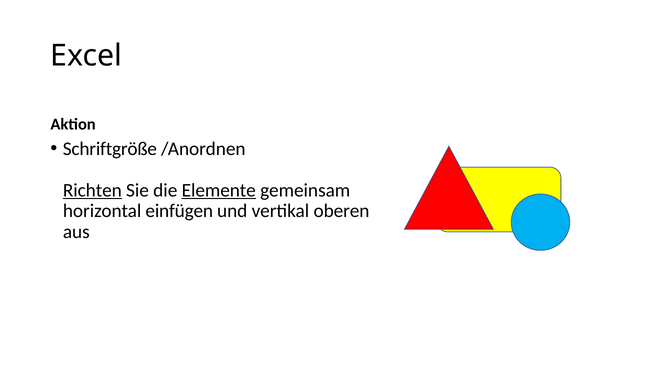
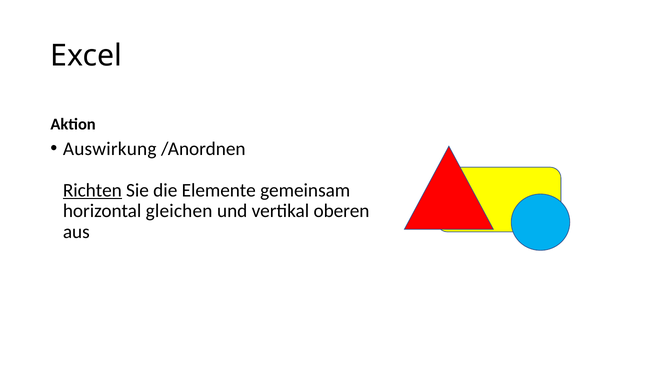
Schriftgröße: Schriftgröße -> Auswirkung
Elemente underline: present -> none
einfügen: einfügen -> gleichen
